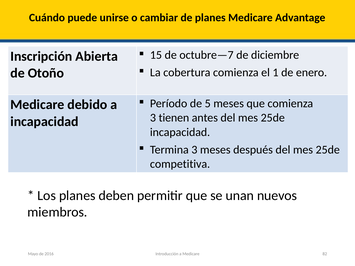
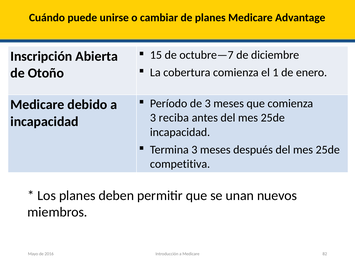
de 5: 5 -> 3
tienen: tienen -> reciba
